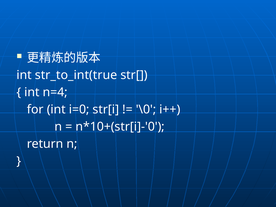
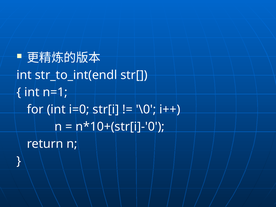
str_to_int(true: str_to_int(true -> str_to_int(endl
n=4: n=4 -> n=1
